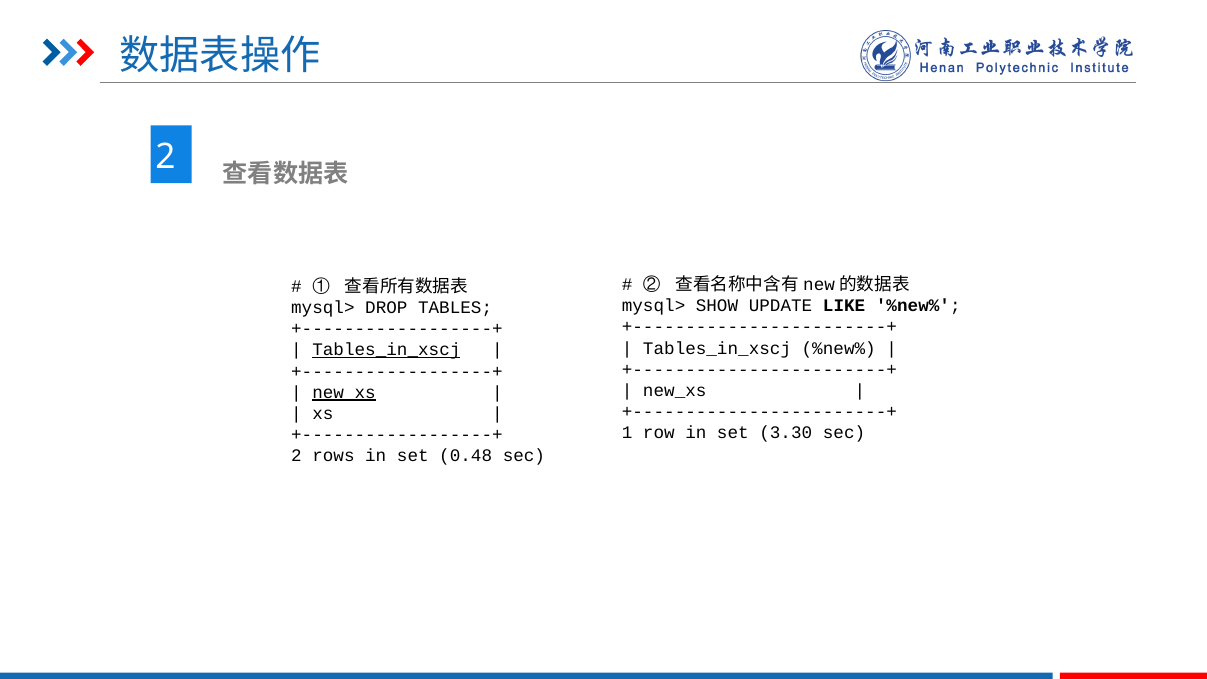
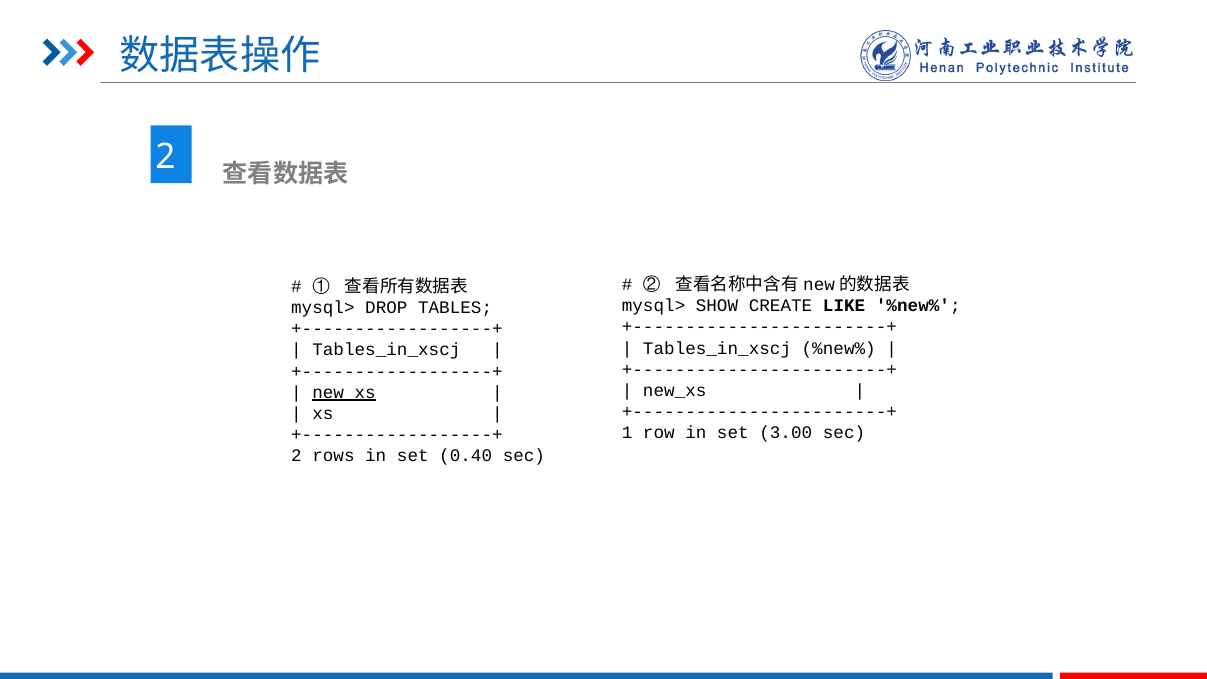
UPDATE: UPDATE -> CREATE
Tables_in_xscj at (386, 350) underline: present -> none
3.30: 3.30 -> 3.00
0.48: 0.48 -> 0.40
